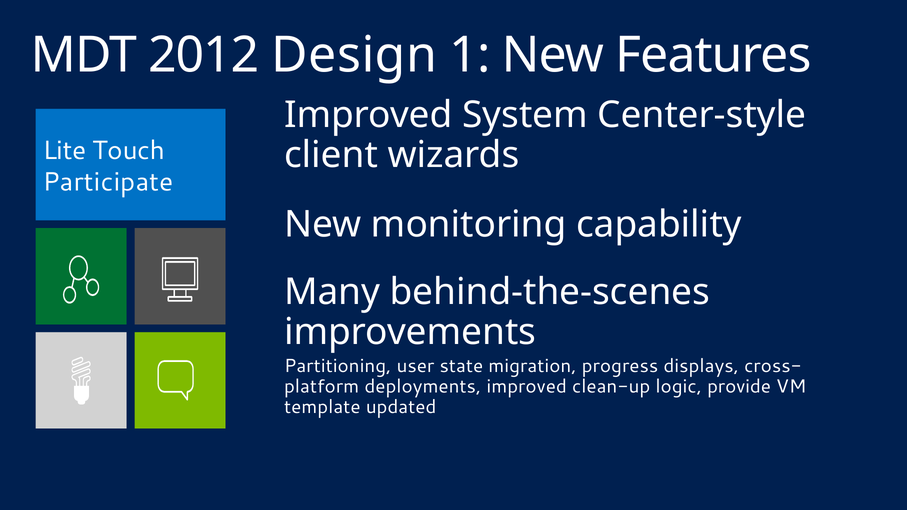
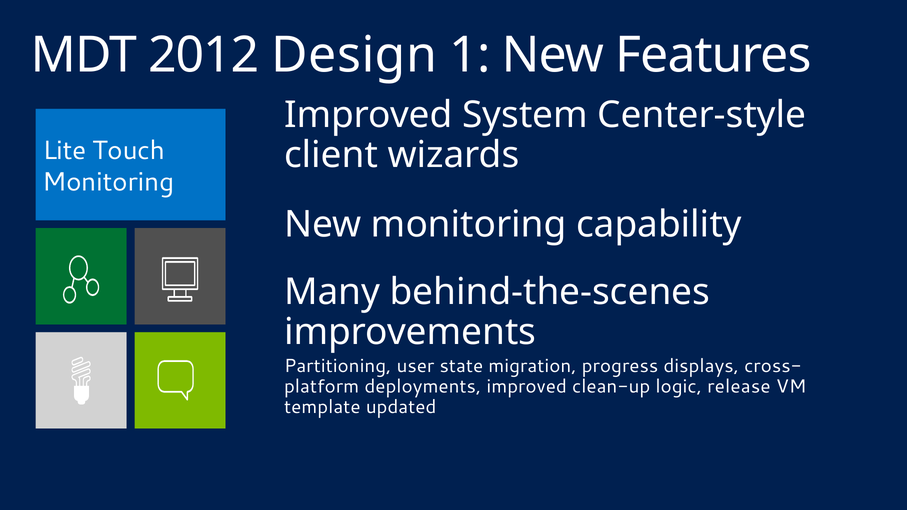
Participate at (108, 182): Participate -> Monitoring
provide: provide -> release
